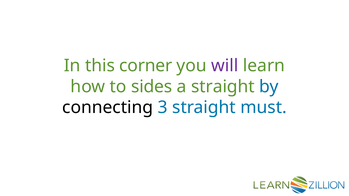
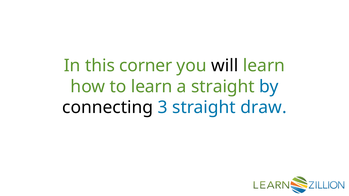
will colour: purple -> black
to sides: sides -> learn
must: must -> draw
